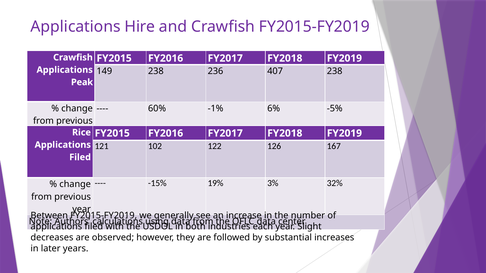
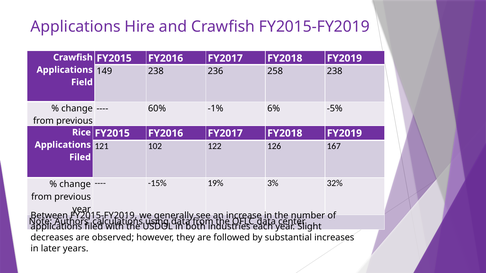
407: 407 -> 258
Peak: Peak -> Field
